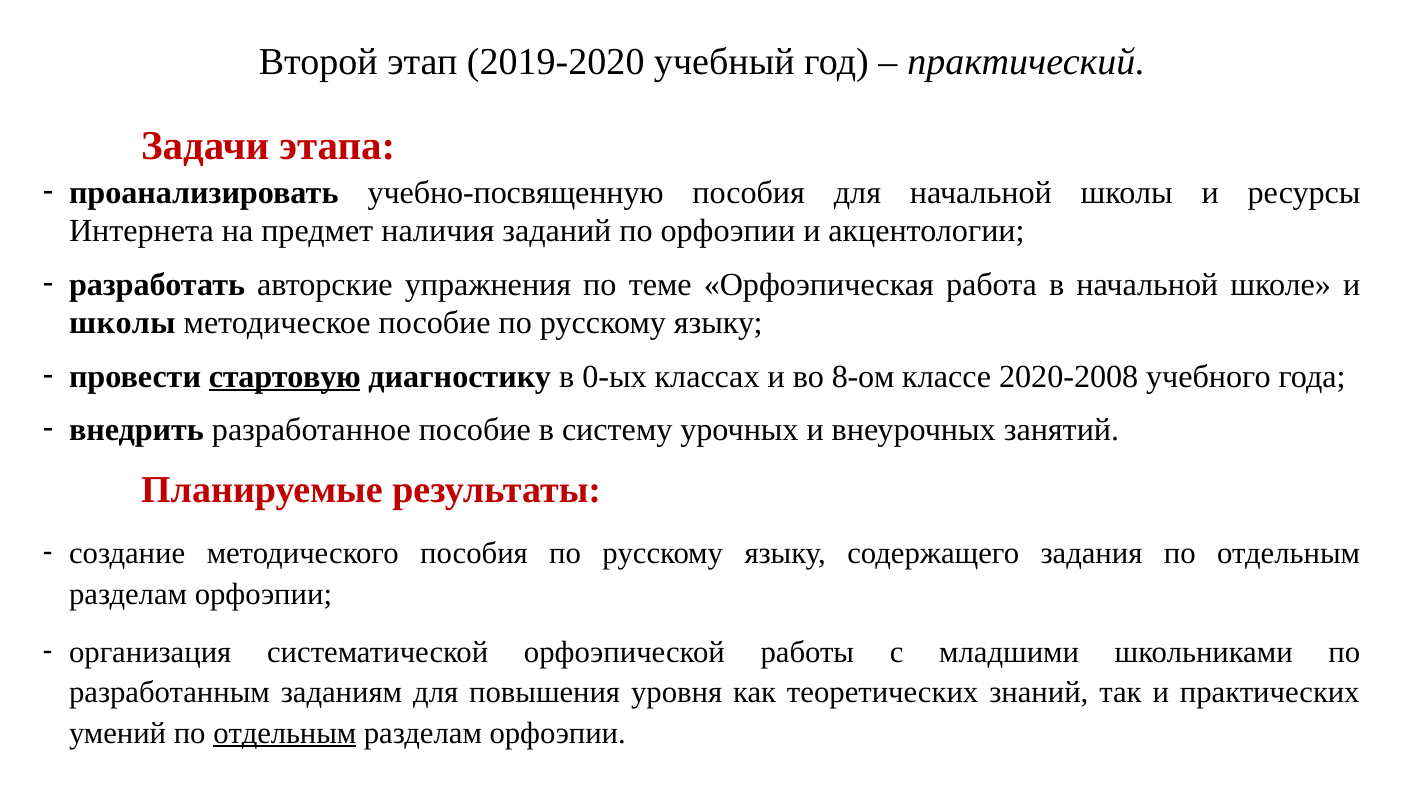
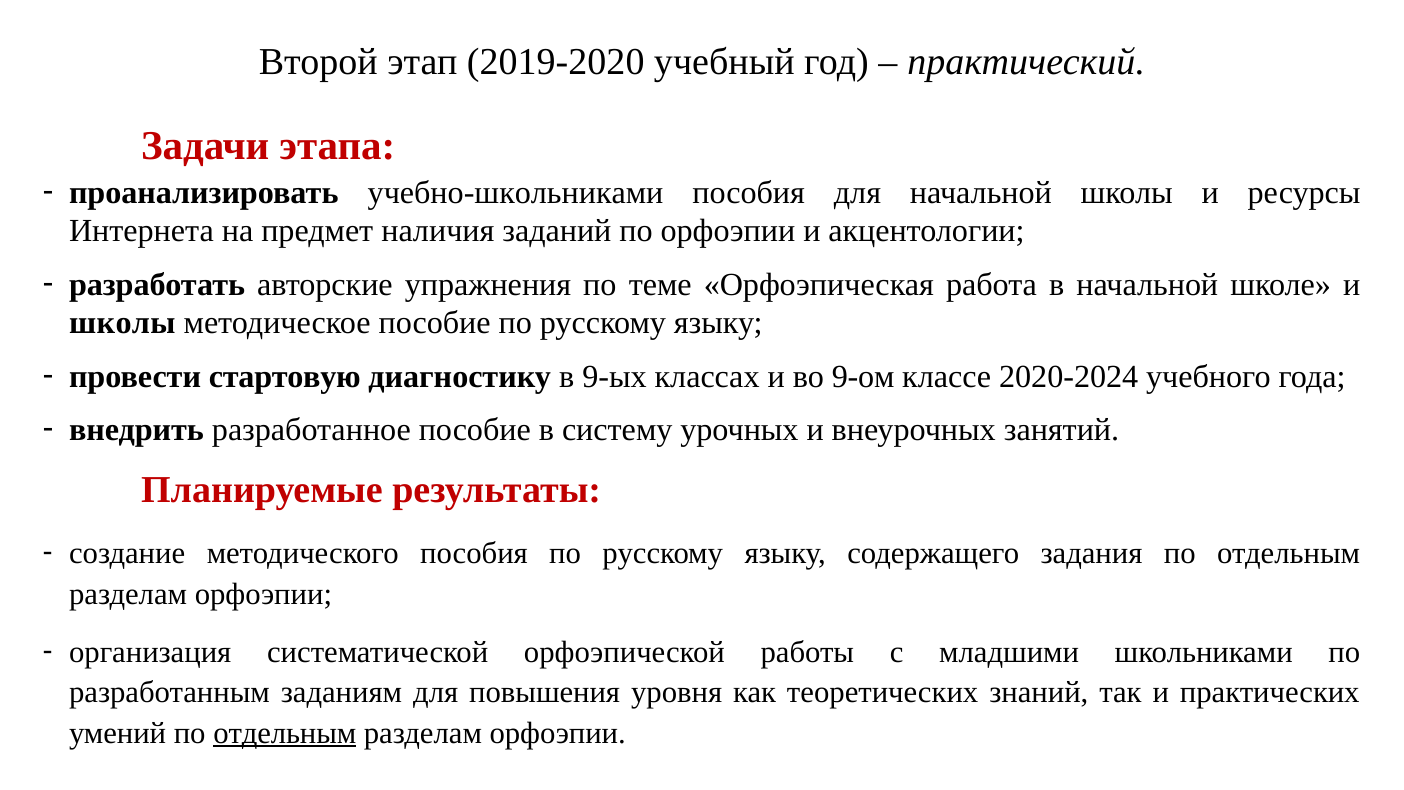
учебно-посвященную: учебно-посвященную -> учебно-школьниками
стартовую underline: present -> none
0-ых: 0-ых -> 9-ых
8-ом: 8-ом -> 9-ом
2020-2008: 2020-2008 -> 2020-2024
